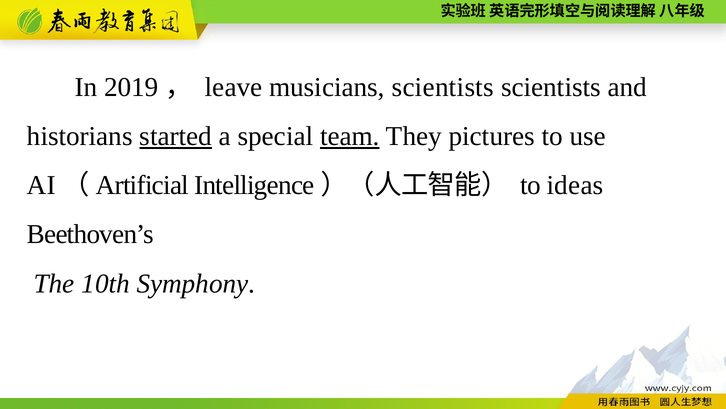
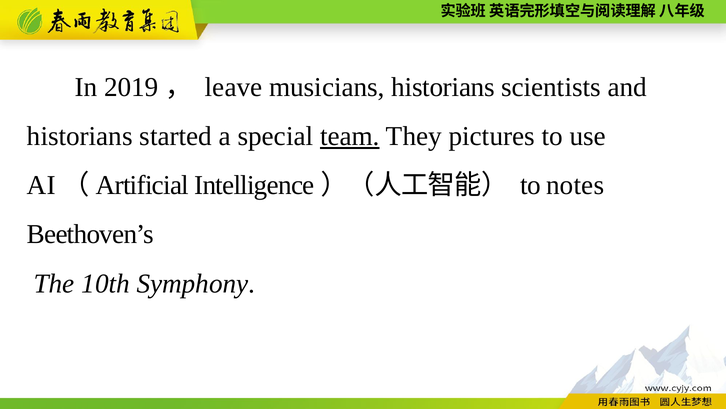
musicians scientists: scientists -> historians
started underline: present -> none
ideas: ideas -> notes
